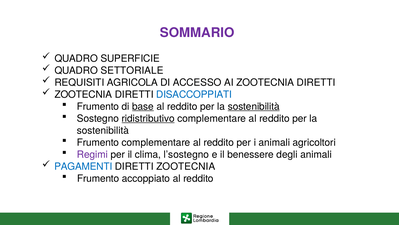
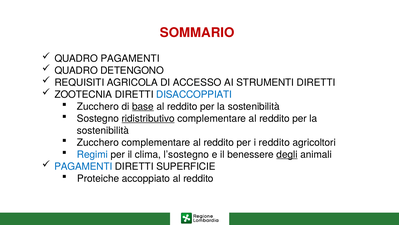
SOMMARIO colour: purple -> red
QUADRO SUPERFICIE: SUPERFICIE -> PAGAMENTI
SETTORIALE: SETTORIALE -> DETENGONO
AI ZOOTECNIA: ZOOTECNIA -> STRUMENTI
Frumento at (98, 106): Frumento -> Zucchero
sostenibilità at (254, 106) underline: present -> none
Frumento at (98, 142): Frumento -> Zucchero
i animali: animali -> reddito
Regimi colour: purple -> blue
degli underline: none -> present
DIRETTI ZOOTECNIA: ZOOTECNIA -> SUPERFICIE
Frumento at (98, 178): Frumento -> Proteiche
